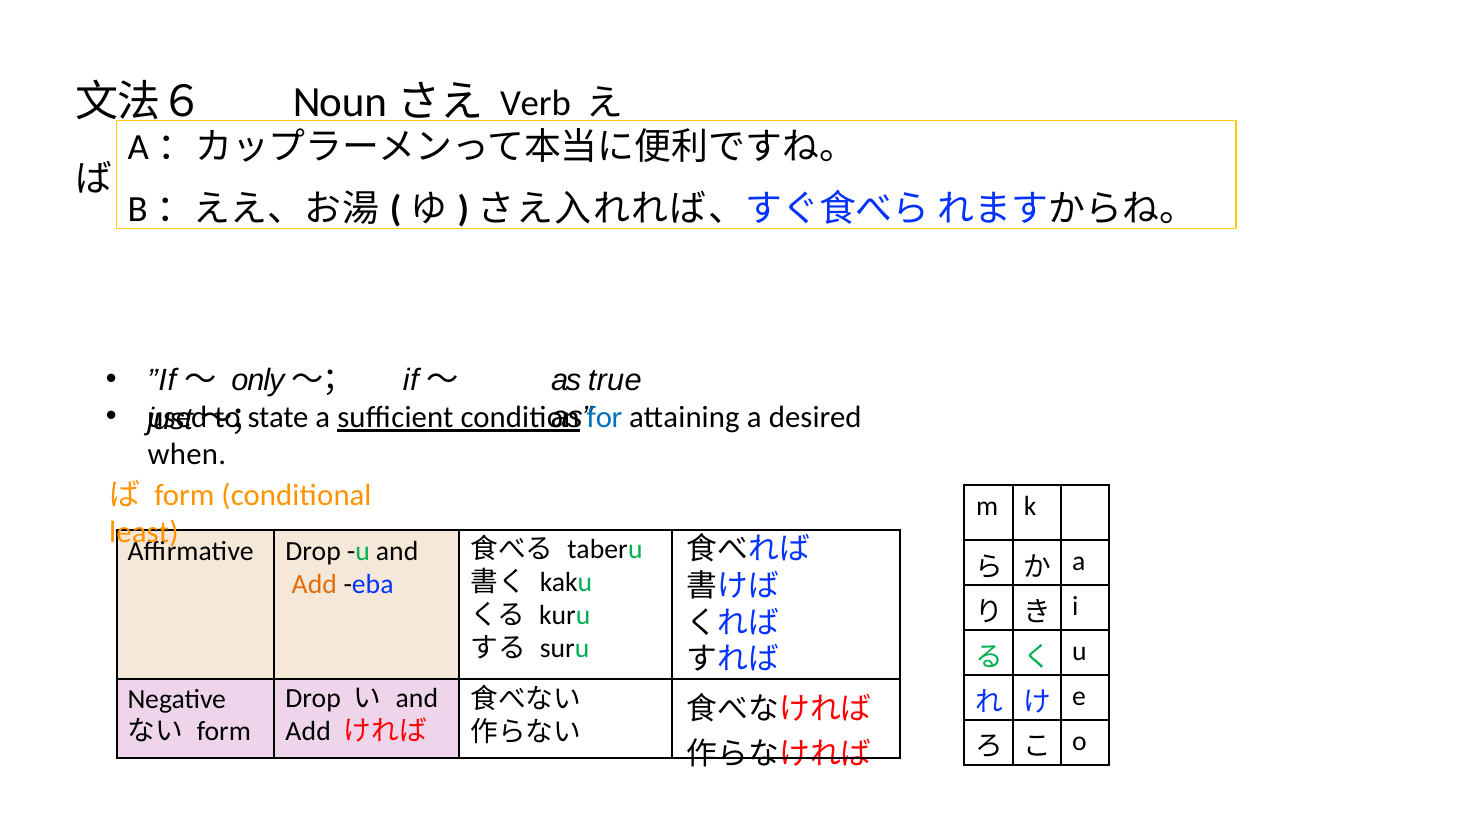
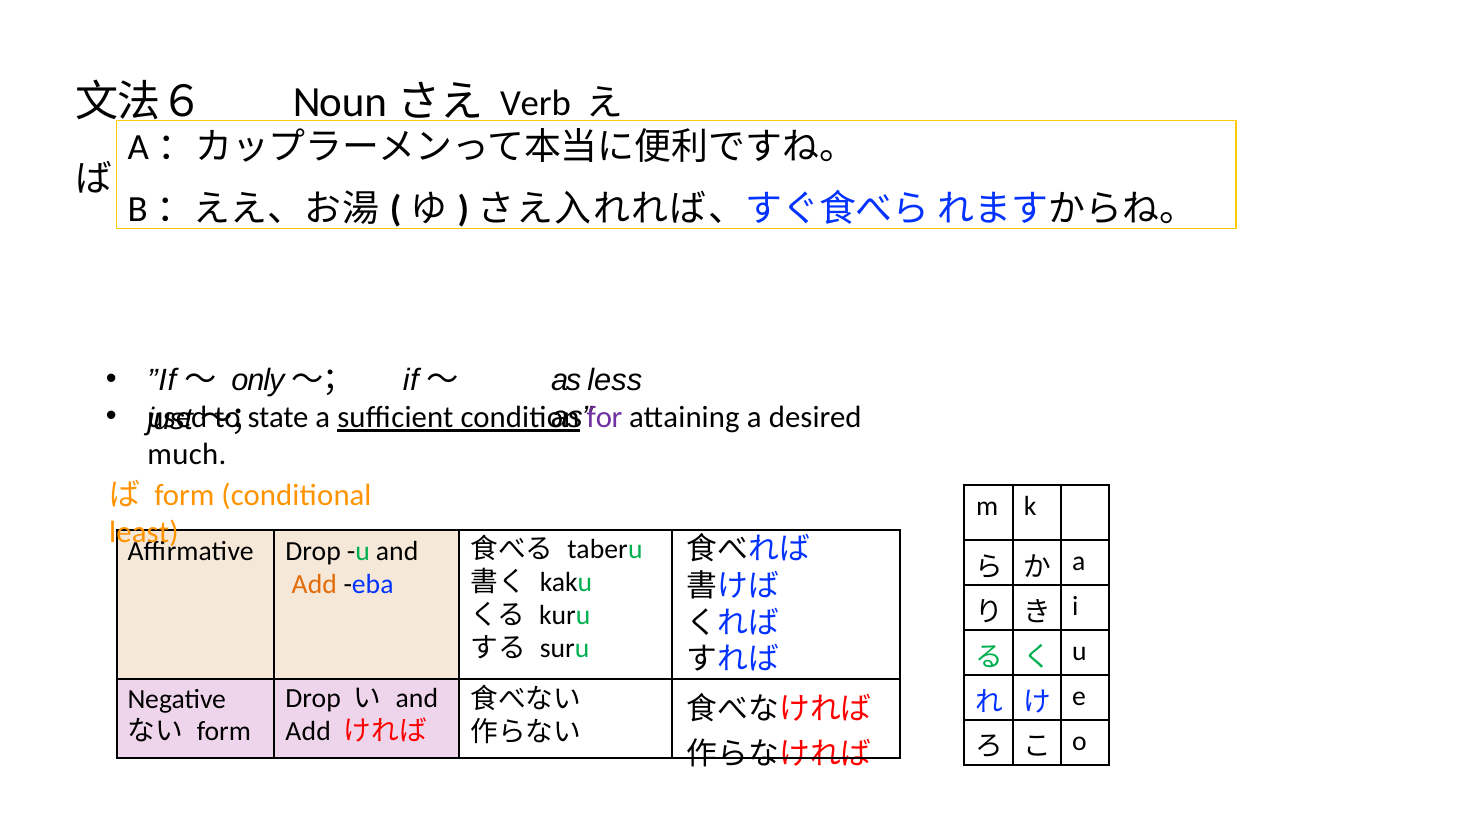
true: true -> less
for colour: blue -> purple
when: when -> much
